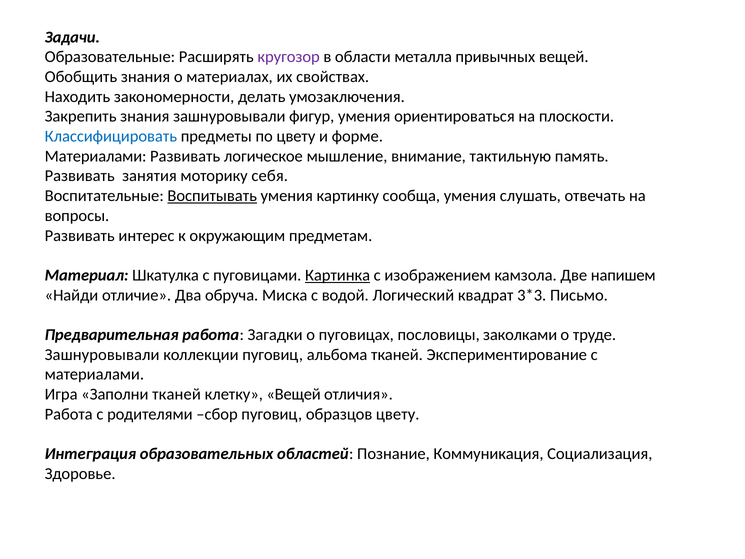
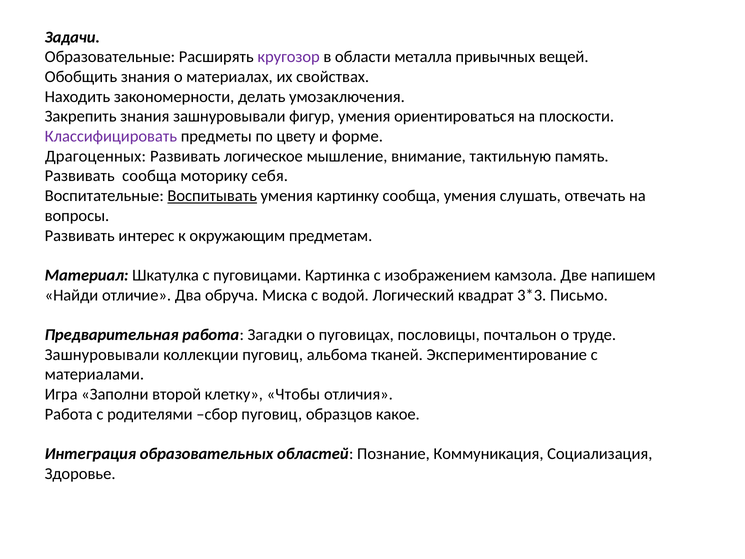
Классифицировать colour: blue -> purple
Материалами at (96, 156): Материалами -> Драгоценных
Развивать занятия: занятия -> сообща
Картинка underline: present -> none
заколками: заколками -> почтальон
Заполни тканей: тканей -> второй
клетку Вещей: Вещей -> Чтобы
образцов цвету: цвету -> какое
